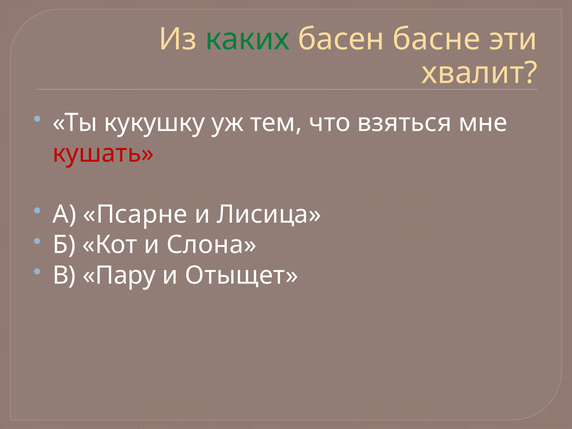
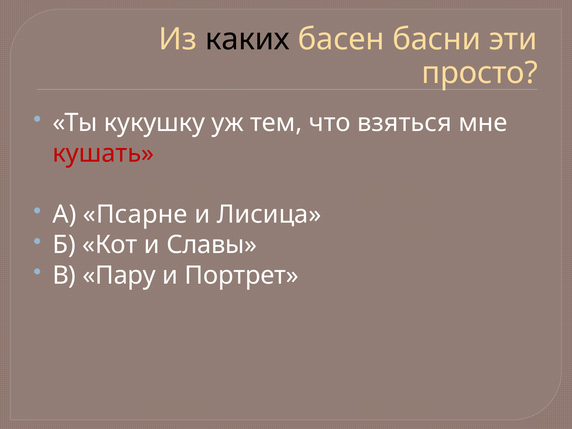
каких colour: green -> black
басне: басне -> басни
хвалит: хвалит -> просто
Слона: Слона -> Славы
Отыщет: Отыщет -> Портрет
